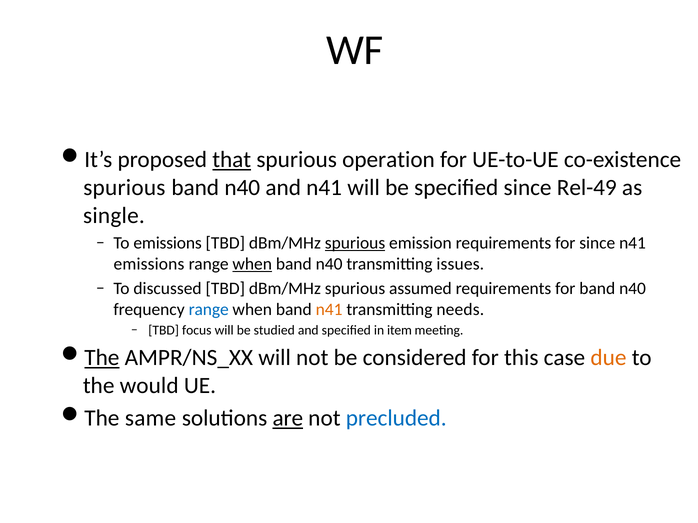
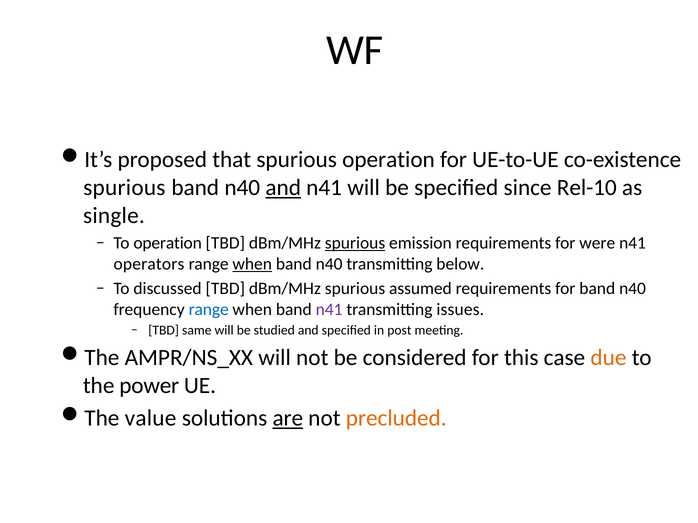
that underline: present -> none
and at (283, 188) underline: none -> present
Rel-49: Rel-49 -> Rel-10
To emissions: emissions -> operation
for since: since -> were
emissions at (149, 264): emissions -> operators
issues: issues -> below
n41 at (329, 310) colour: orange -> purple
needs: needs -> issues
focus: focus -> same
item: item -> post
The at (102, 358) underline: present -> none
would: would -> power
same: same -> value
precluded colour: blue -> orange
